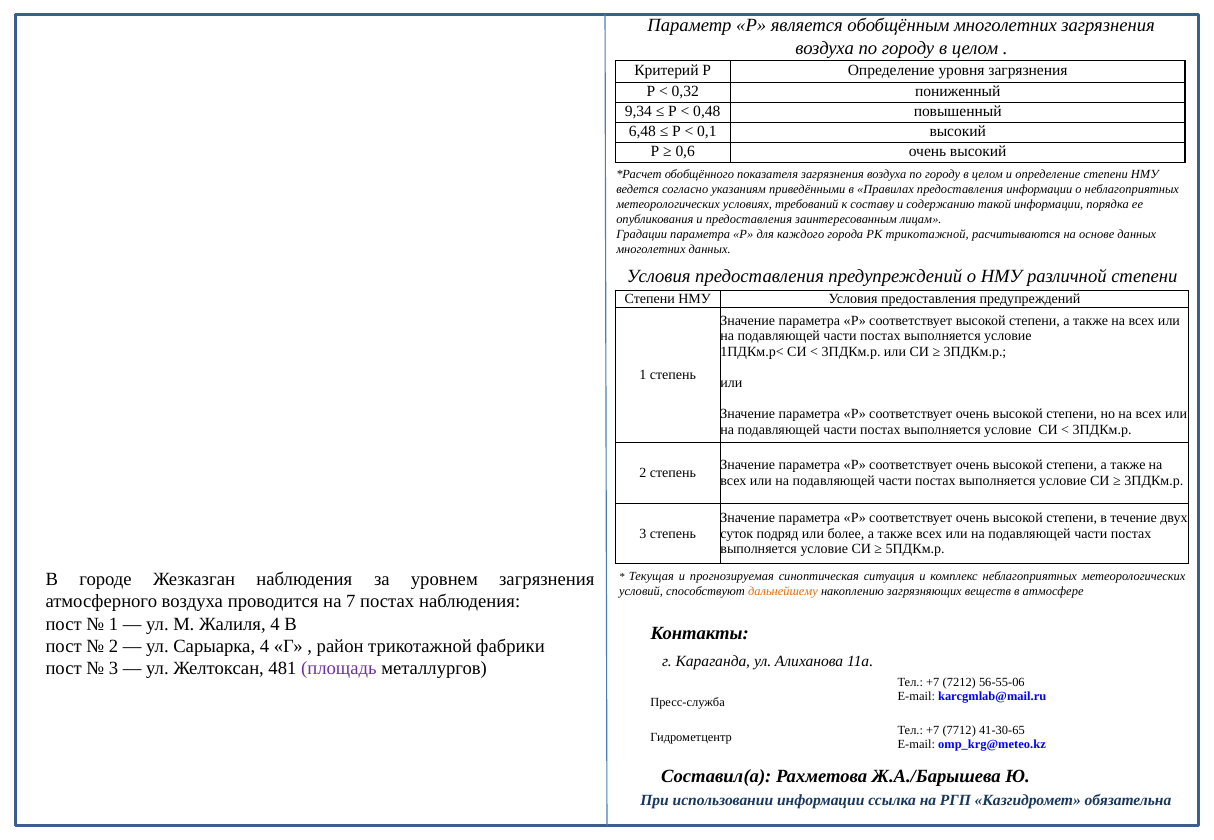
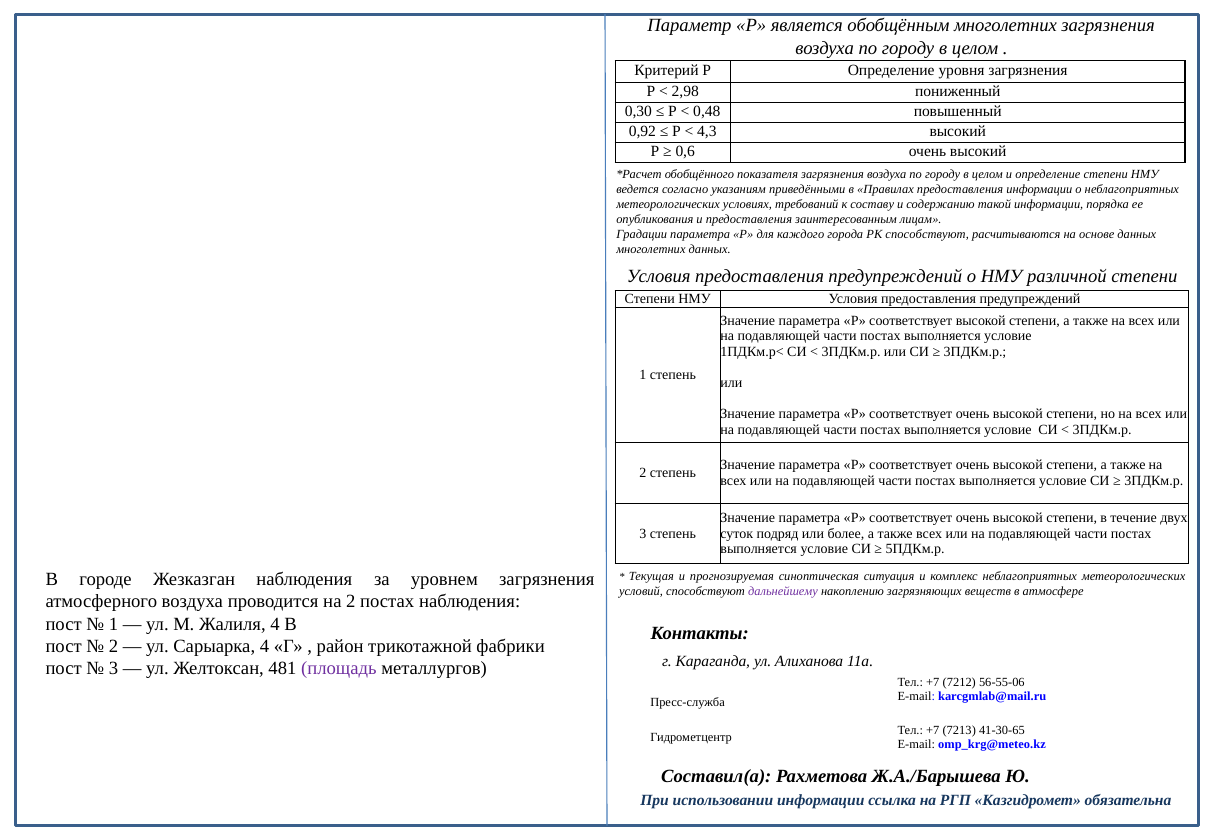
0,32: 0,32 -> 2,98
9,34: 9,34 -> 0,30
6,48: 6,48 -> 0,92
0,1: 0,1 -> 4,3
РК трикотажной: трикотажной -> способствуют
дальнейшему colour: orange -> purple
на 7: 7 -> 2
7712: 7712 -> 7213
